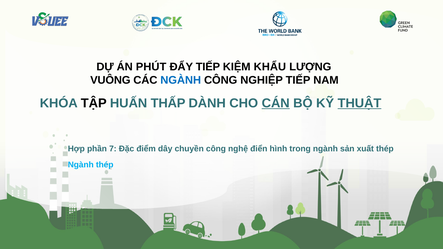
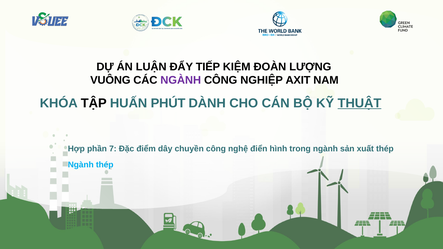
PHÚT: PHÚT -> LUẬN
KHẨU: KHẨU -> ĐOÀN
NGÀNH at (181, 80) colour: blue -> purple
NGHIỆP TIẾP: TIẾP -> AXIT
THẤP: THẤP -> PHÚT
CÁN underline: present -> none
